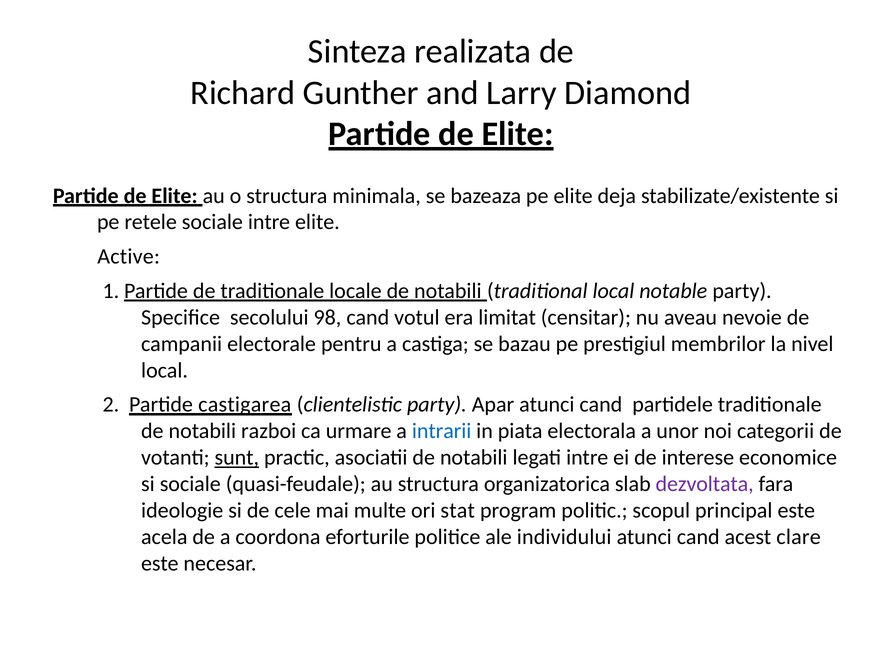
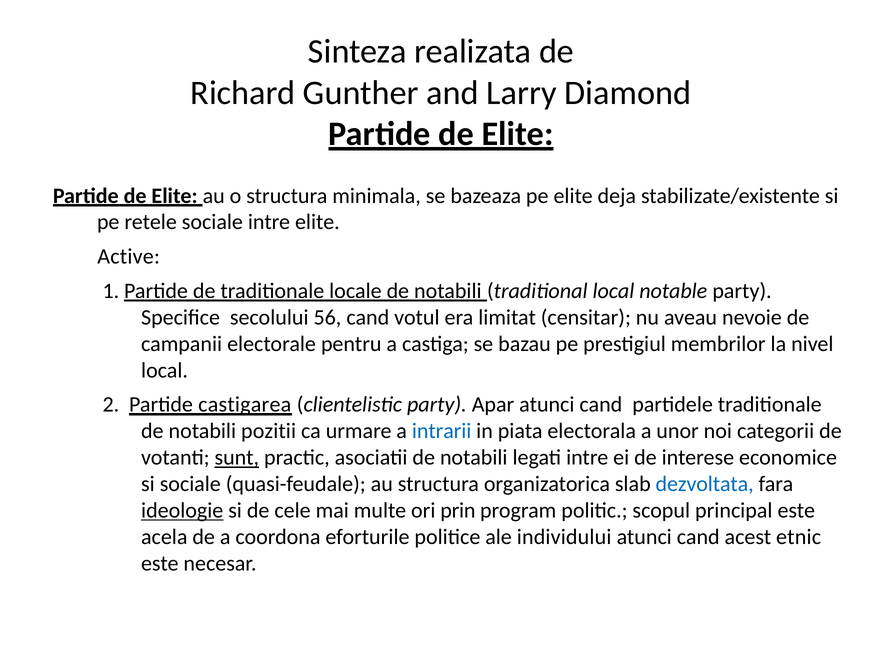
98: 98 -> 56
razboi: razboi -> pozitii
dezvoltata colour: purple -> blue
ideologie underline: none -> present
stat: stat -> prin
clare: clare -> etnic
